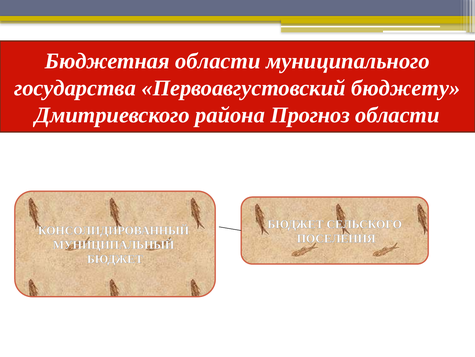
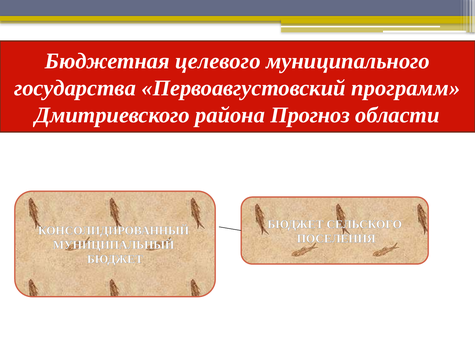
Бюджетная области: области -> целевого
бюджету: бюджету -> программ
